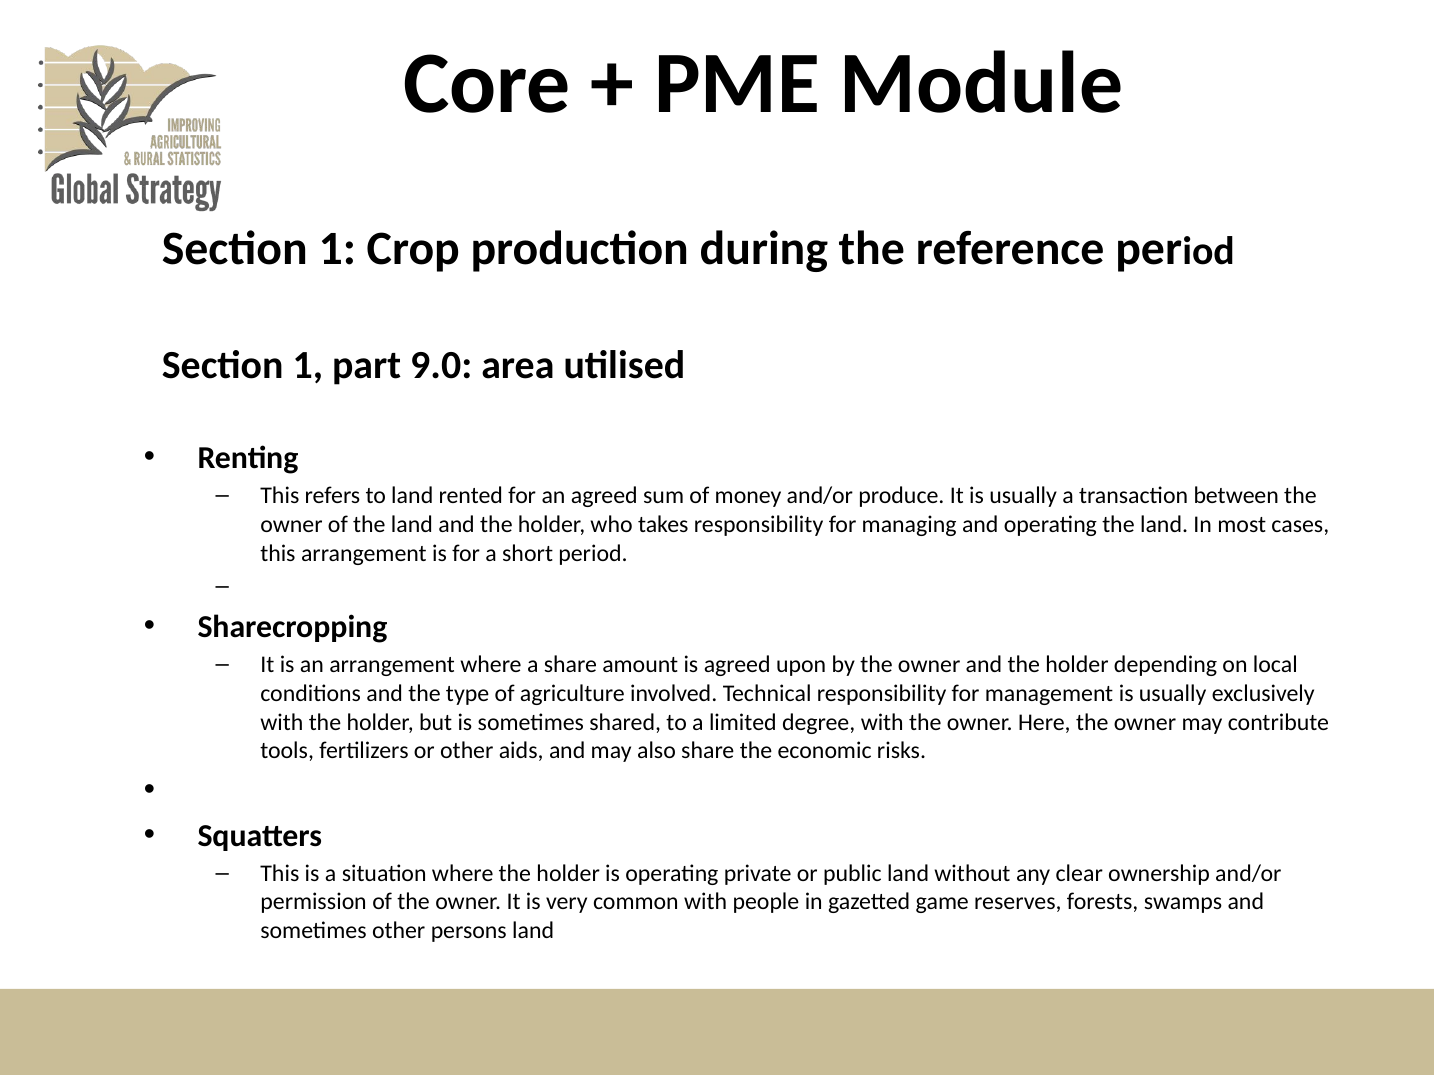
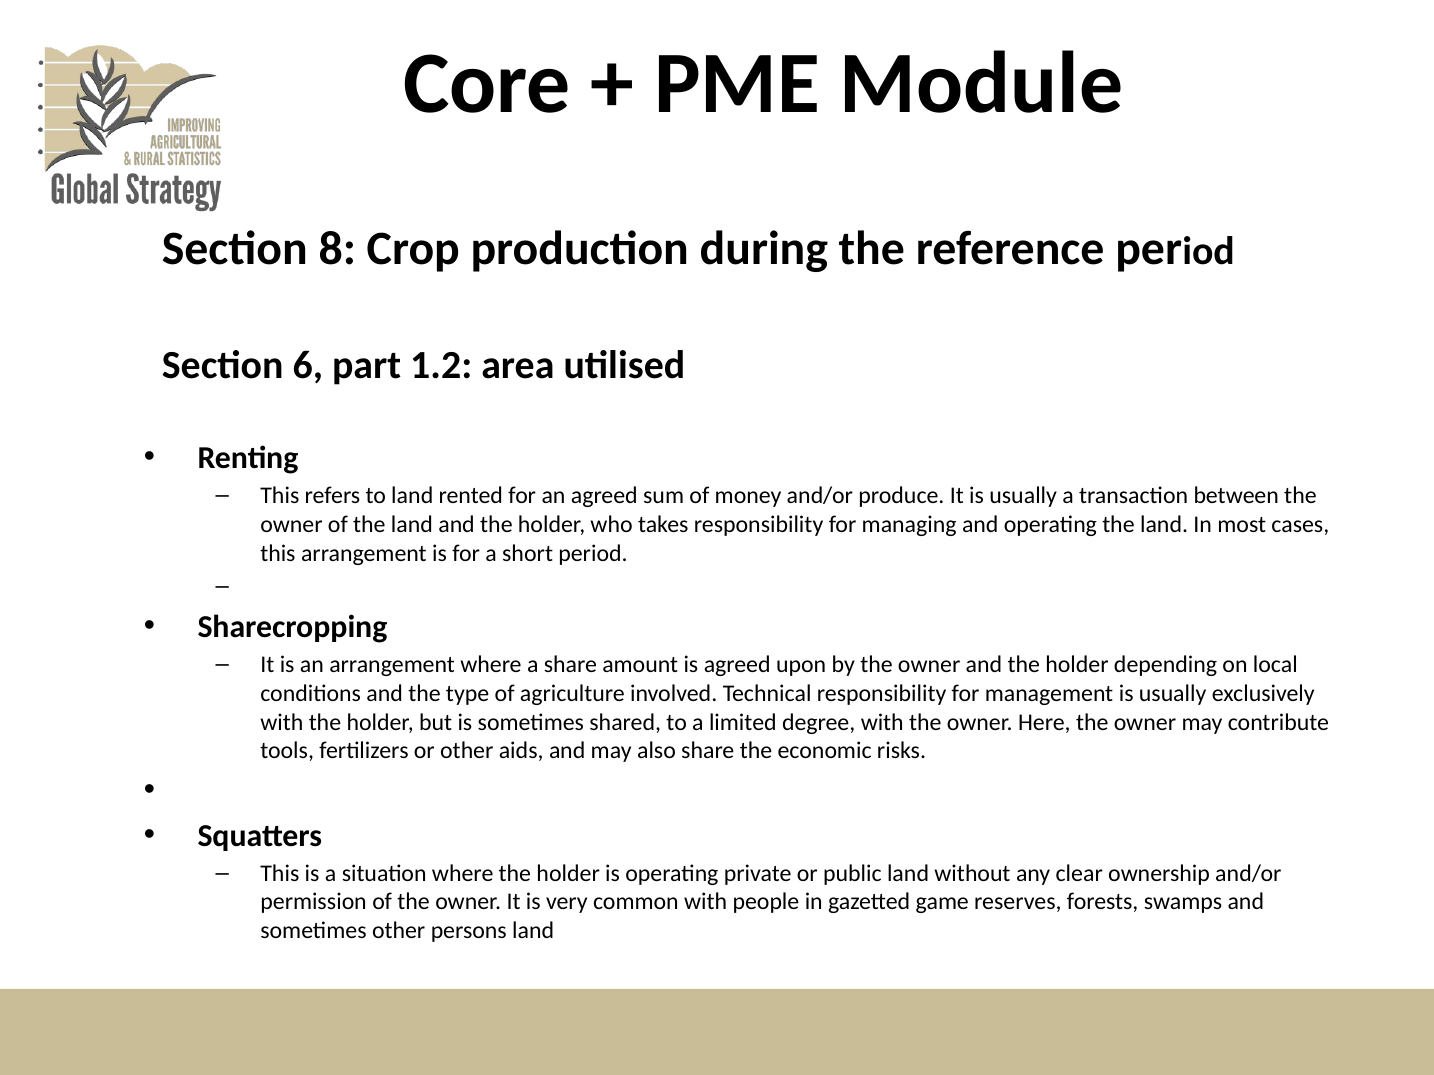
1 at (337, 249): 1 -> 8
1 at (308, 365): 1 -> 6
9.0: 9.0 -> 1.2
